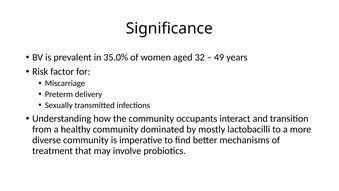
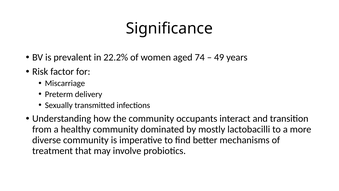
35.0%: 35.0% -> 22.2%
32: 32 -> 74
